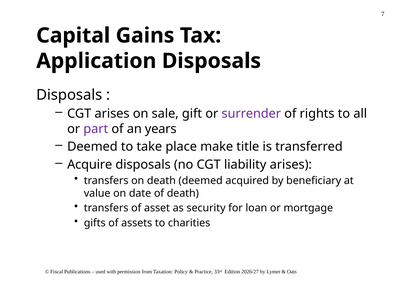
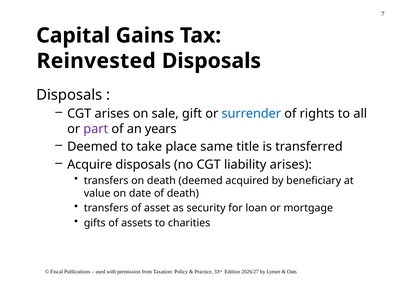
Application: Application -> Reinvested
surrender colour: purple -> blue
make: make -> same
